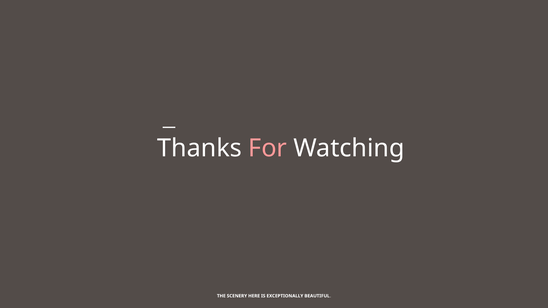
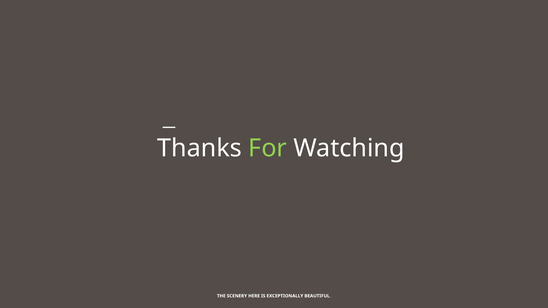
For colour: pink -> light green
